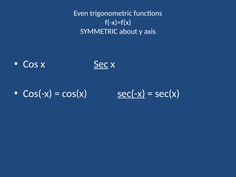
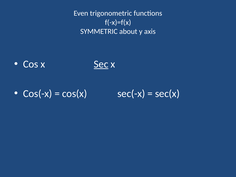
sec(-x underline: present -> none
